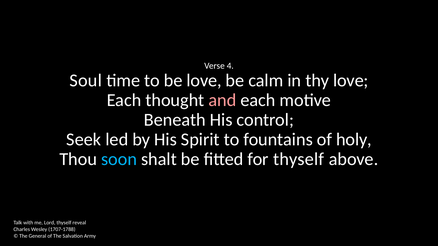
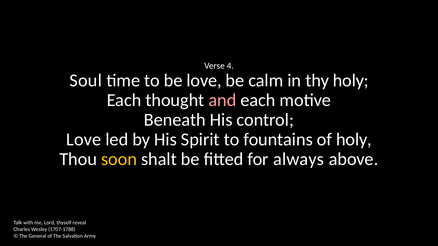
thy love: love -> holy
Seek at (84, 140): Seek -> Love
soon colour: light blue -> yellow
for thyself: thyself -> always
